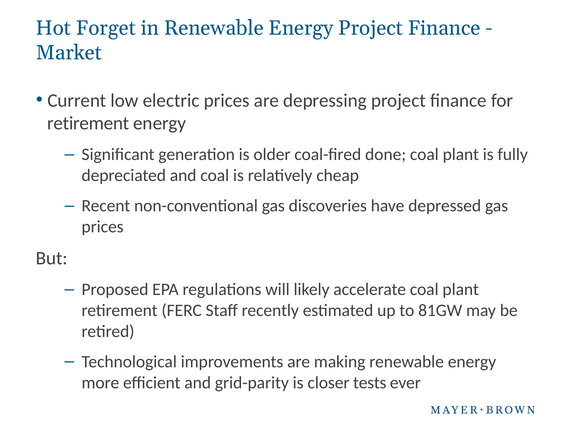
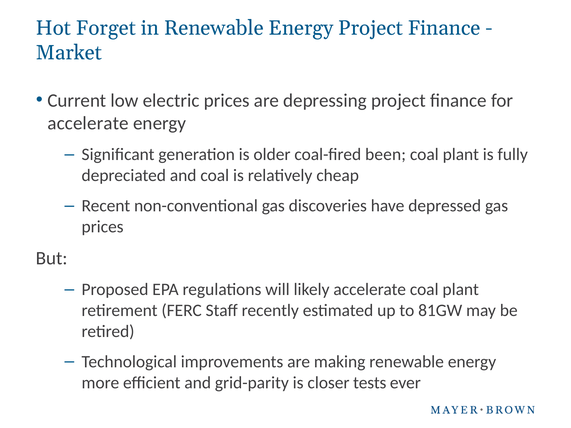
retirement at (88, 123): retirement -> accelerate
done: done -> been
